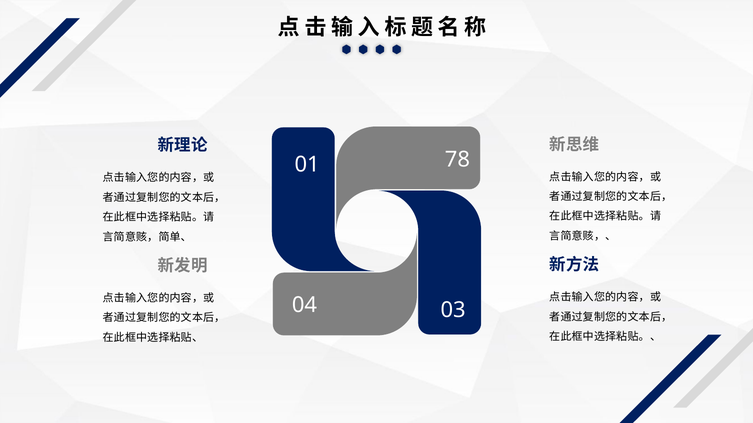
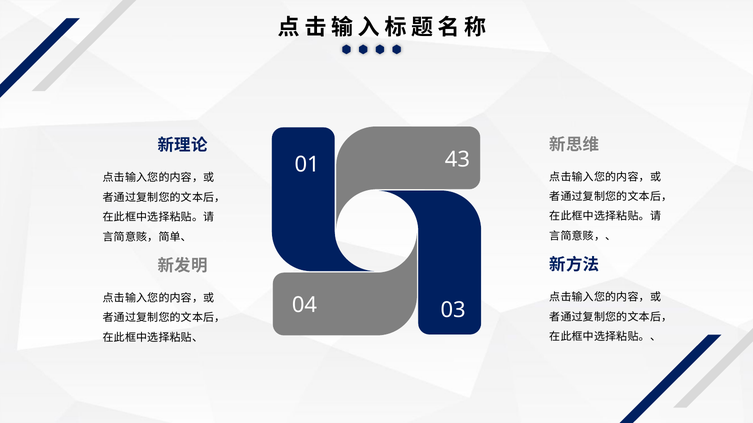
78: 78 -> 43
